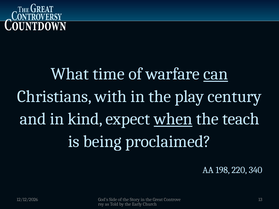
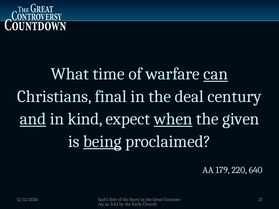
with: with -> final
play: play -> deal
and underline: none -> present
teach: teach -> given
being underline: none -> present
198: 198 -> 179
340: 340 -> 640
